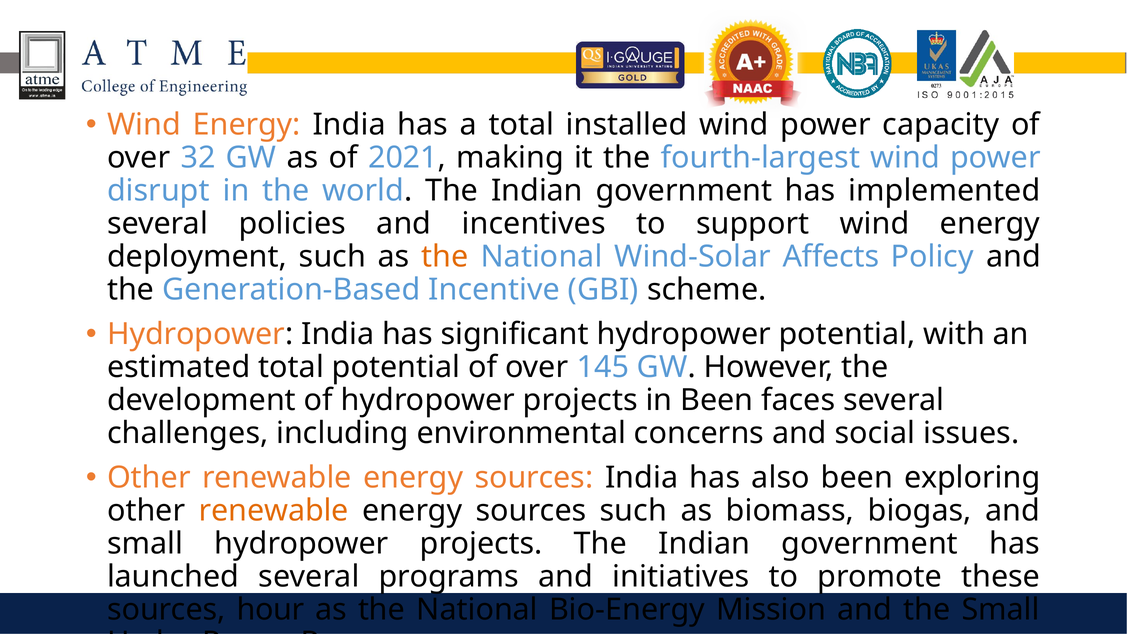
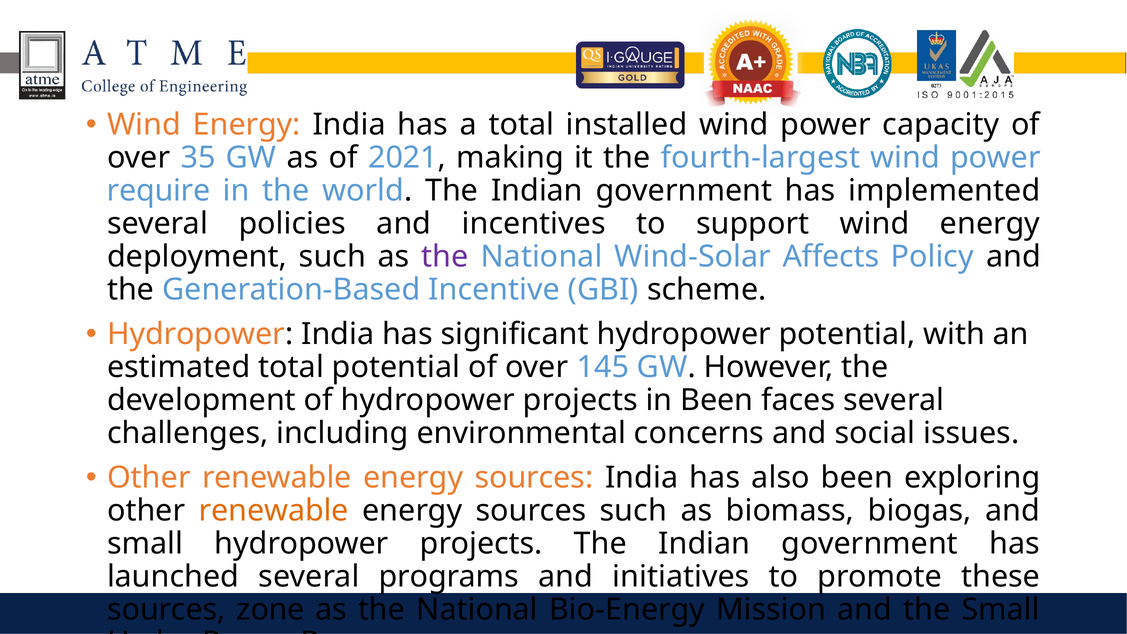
32: 32 -> 35
disrupt: disrupt -> require
the at (445, 257) colour: orange -> purple
hour: hour -> zone
